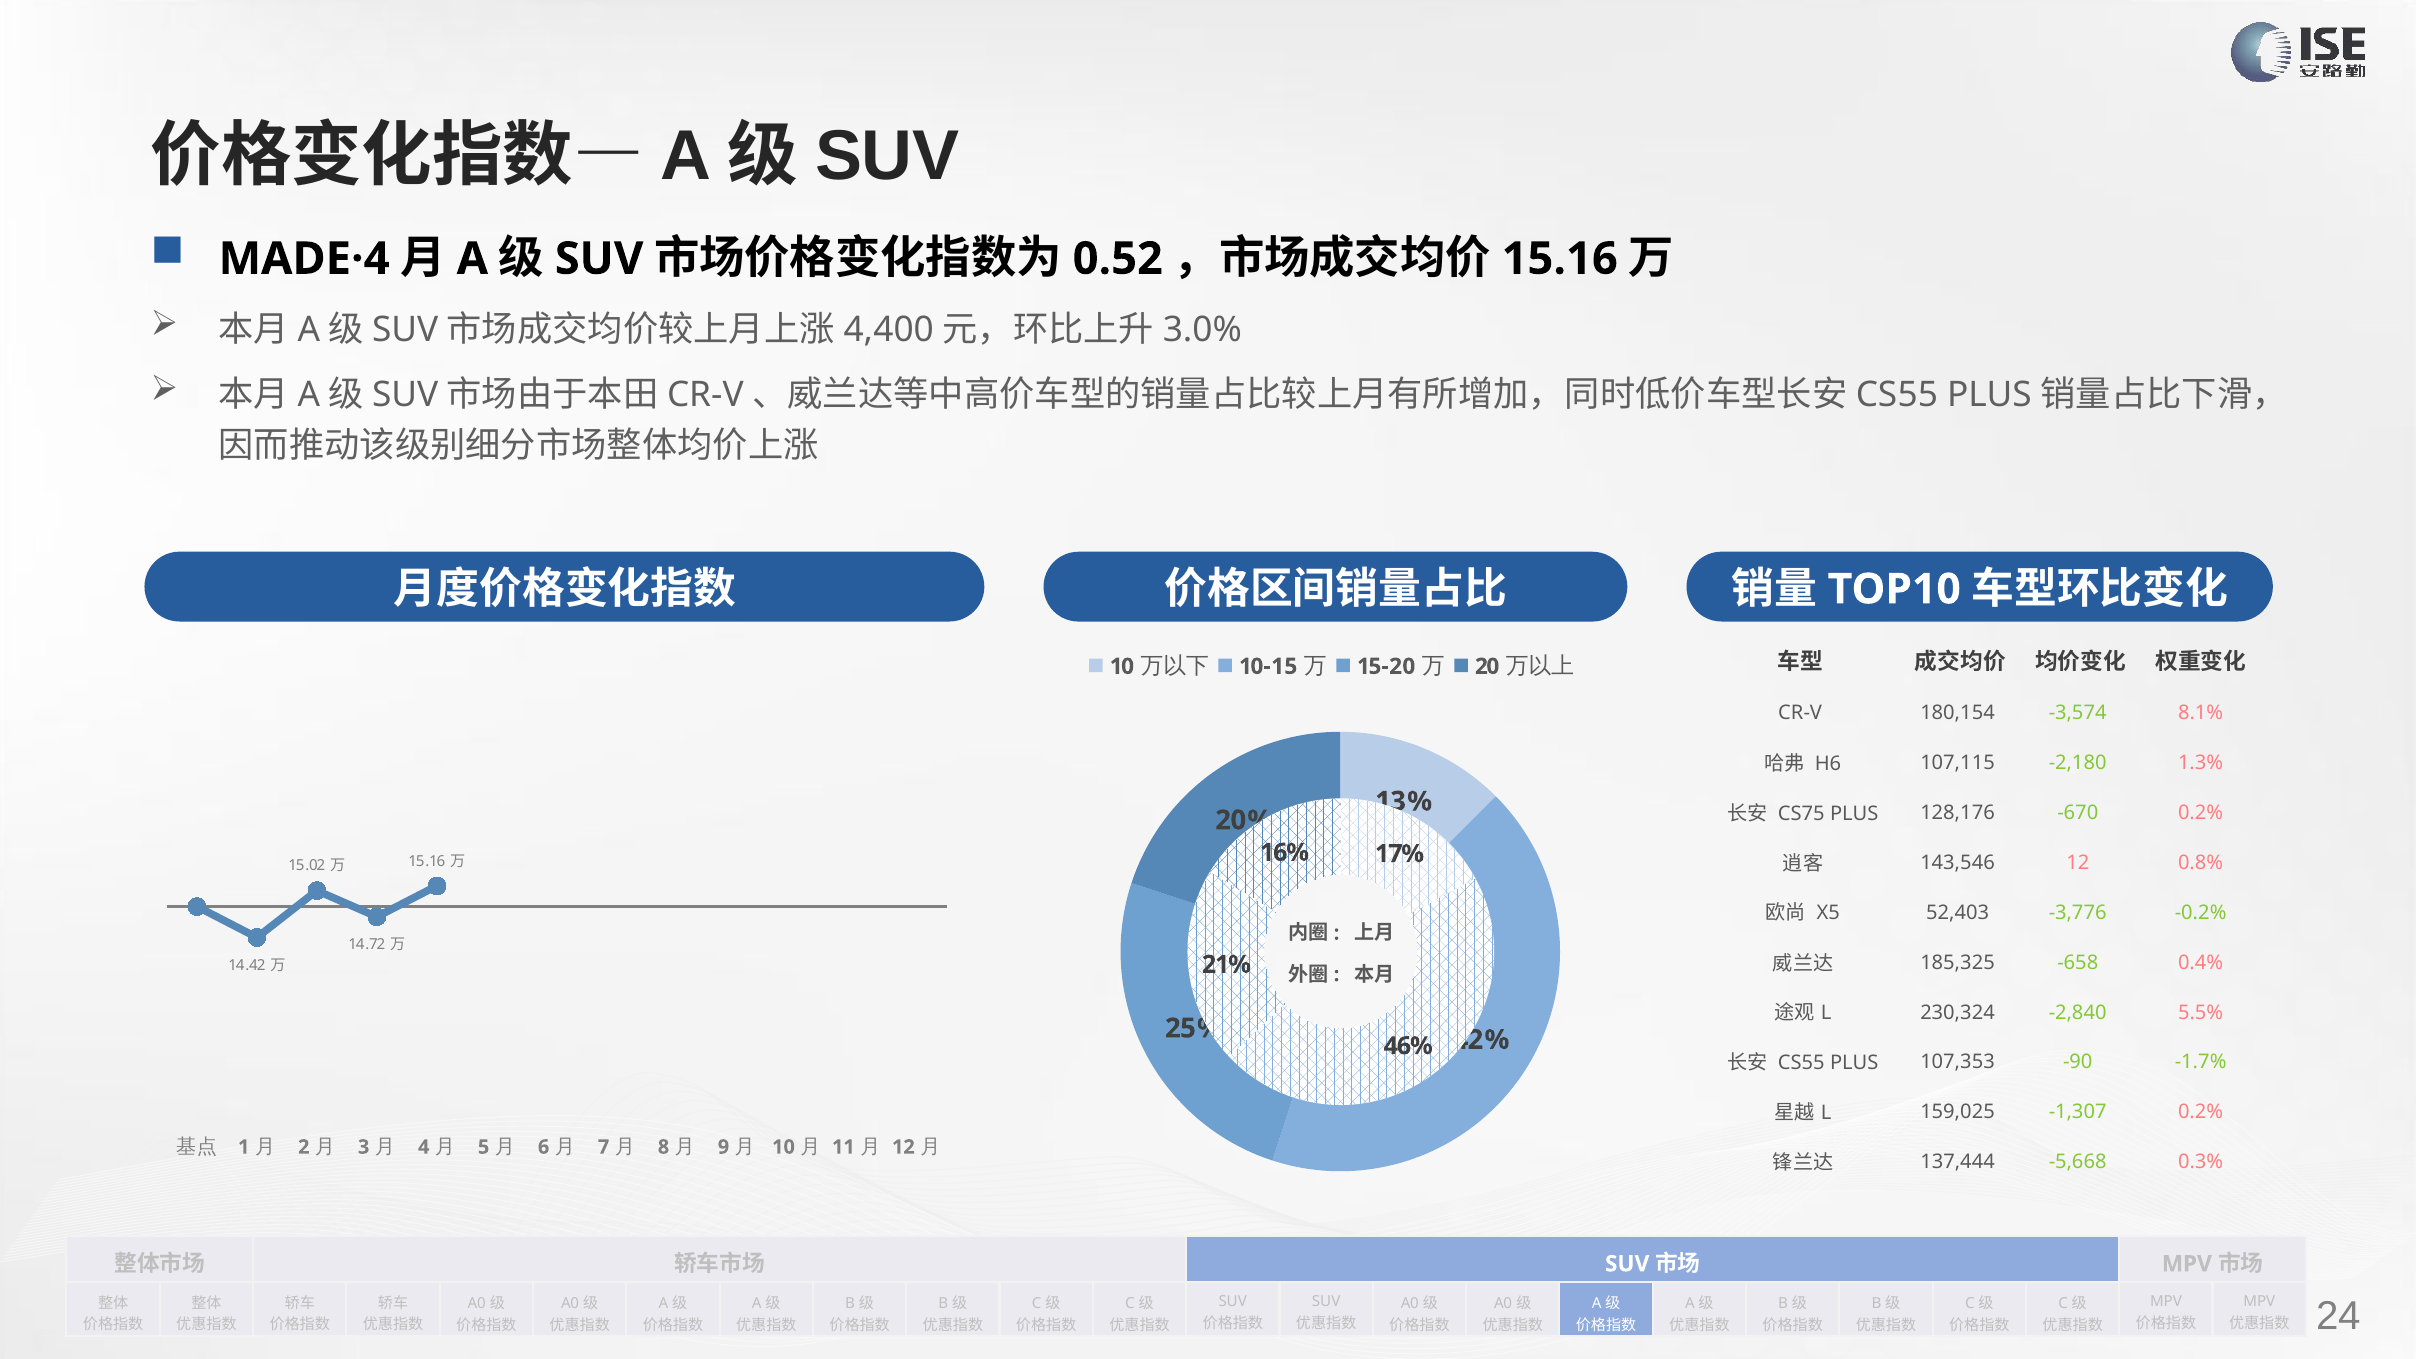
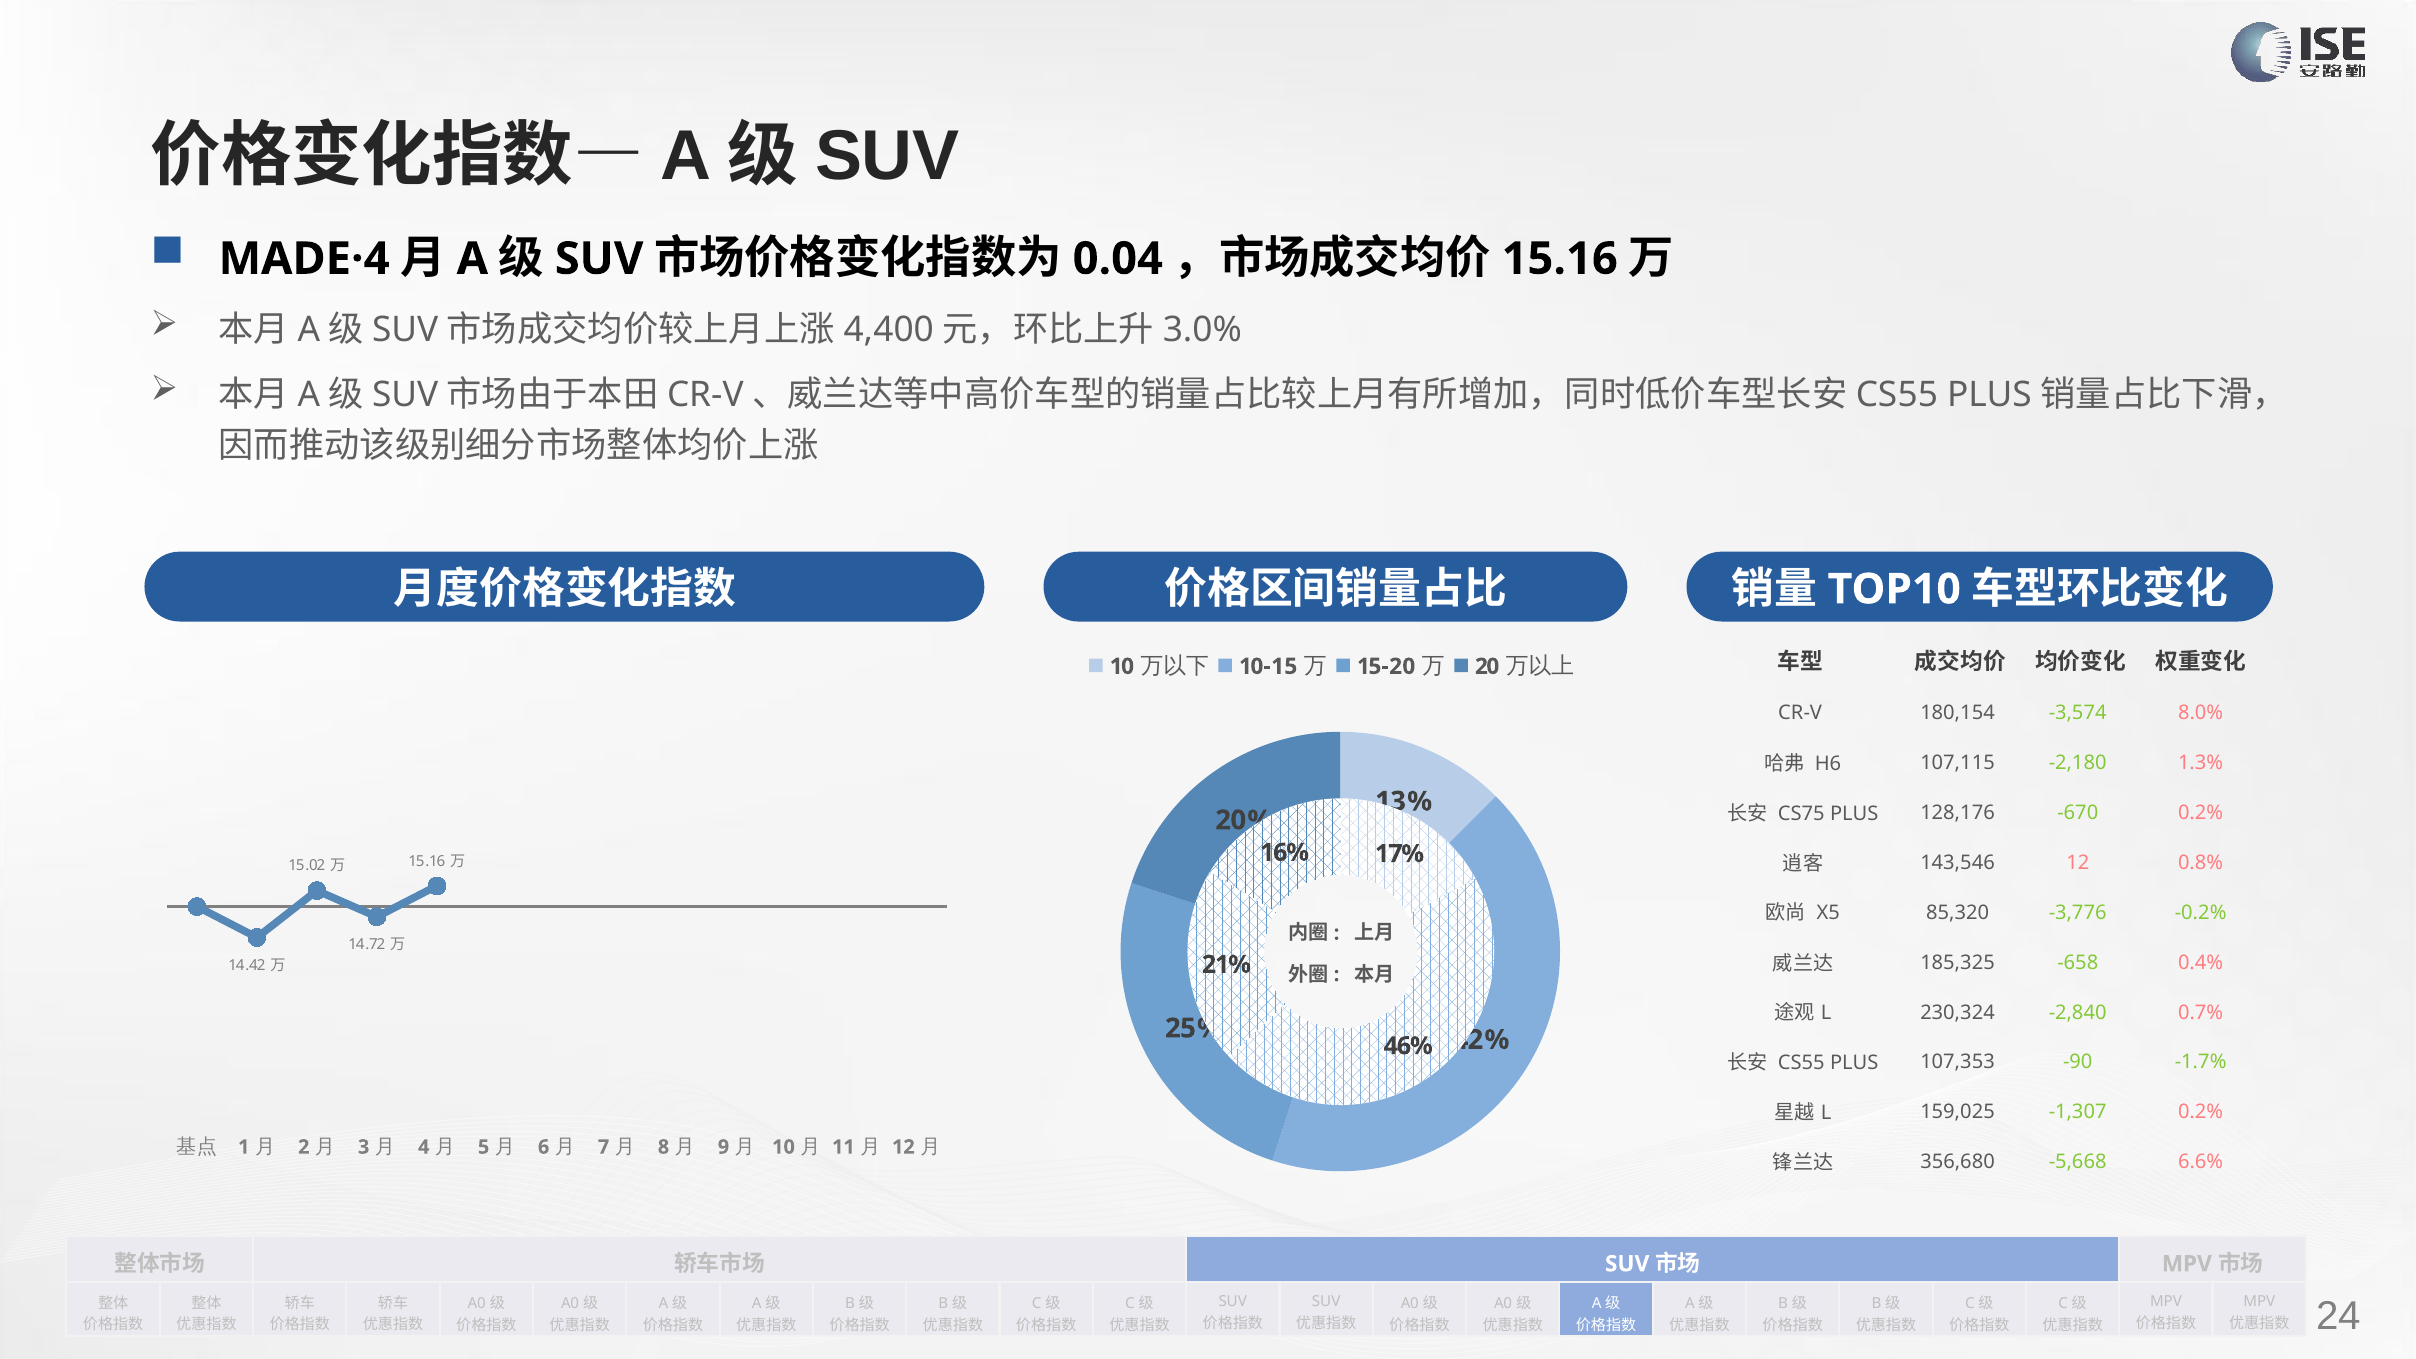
0.52: 0.52 -> 0.04
8.1%: 8.1% -> 8.0%
52,403: 52,403 -> 85,320
5.5%: 5.5% -> 0.7%
137,444: 137,444 -> 356,680
0.3%: 0.3% -> 6.6%
